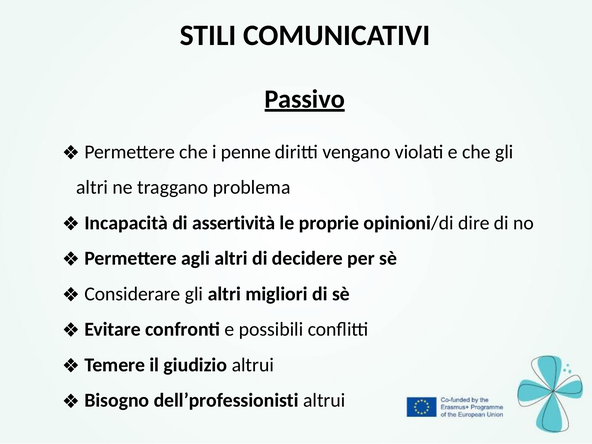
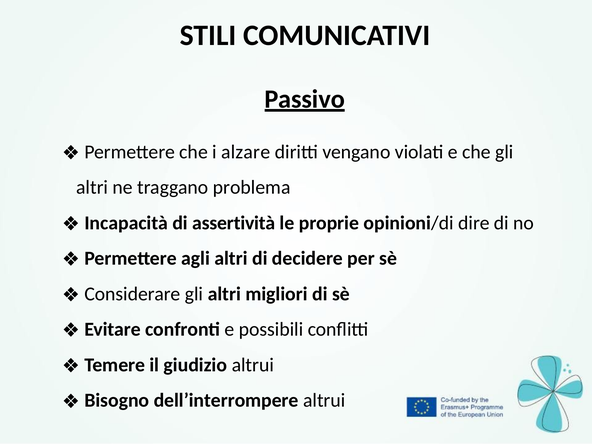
penne: penne -> alzare
dell’professionisti: dell’professionisti -> dell’interrompere
